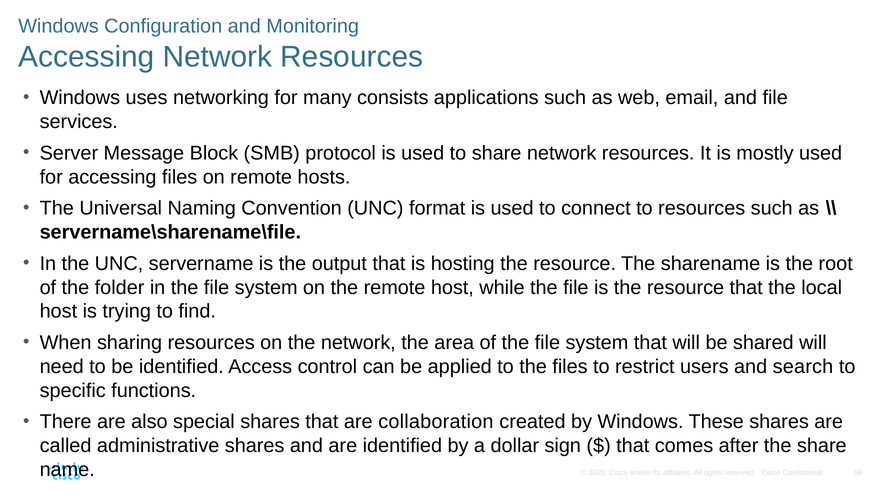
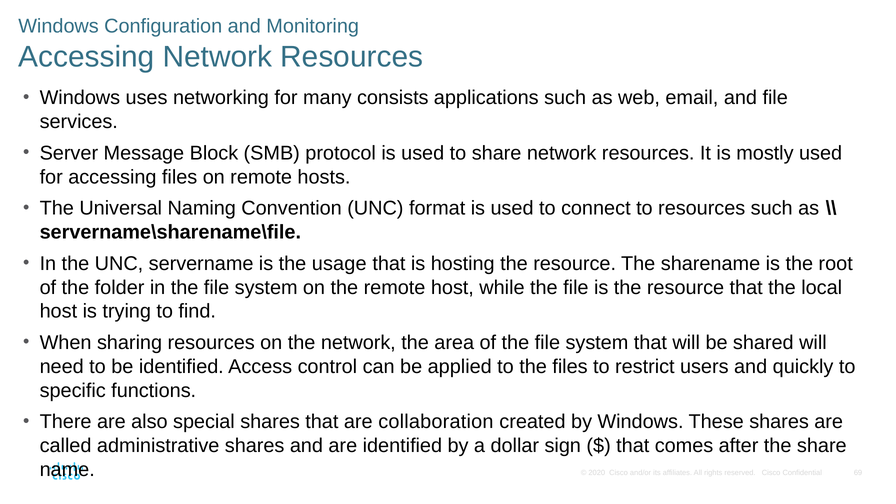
output: output -> usage
search: search -> quickly
